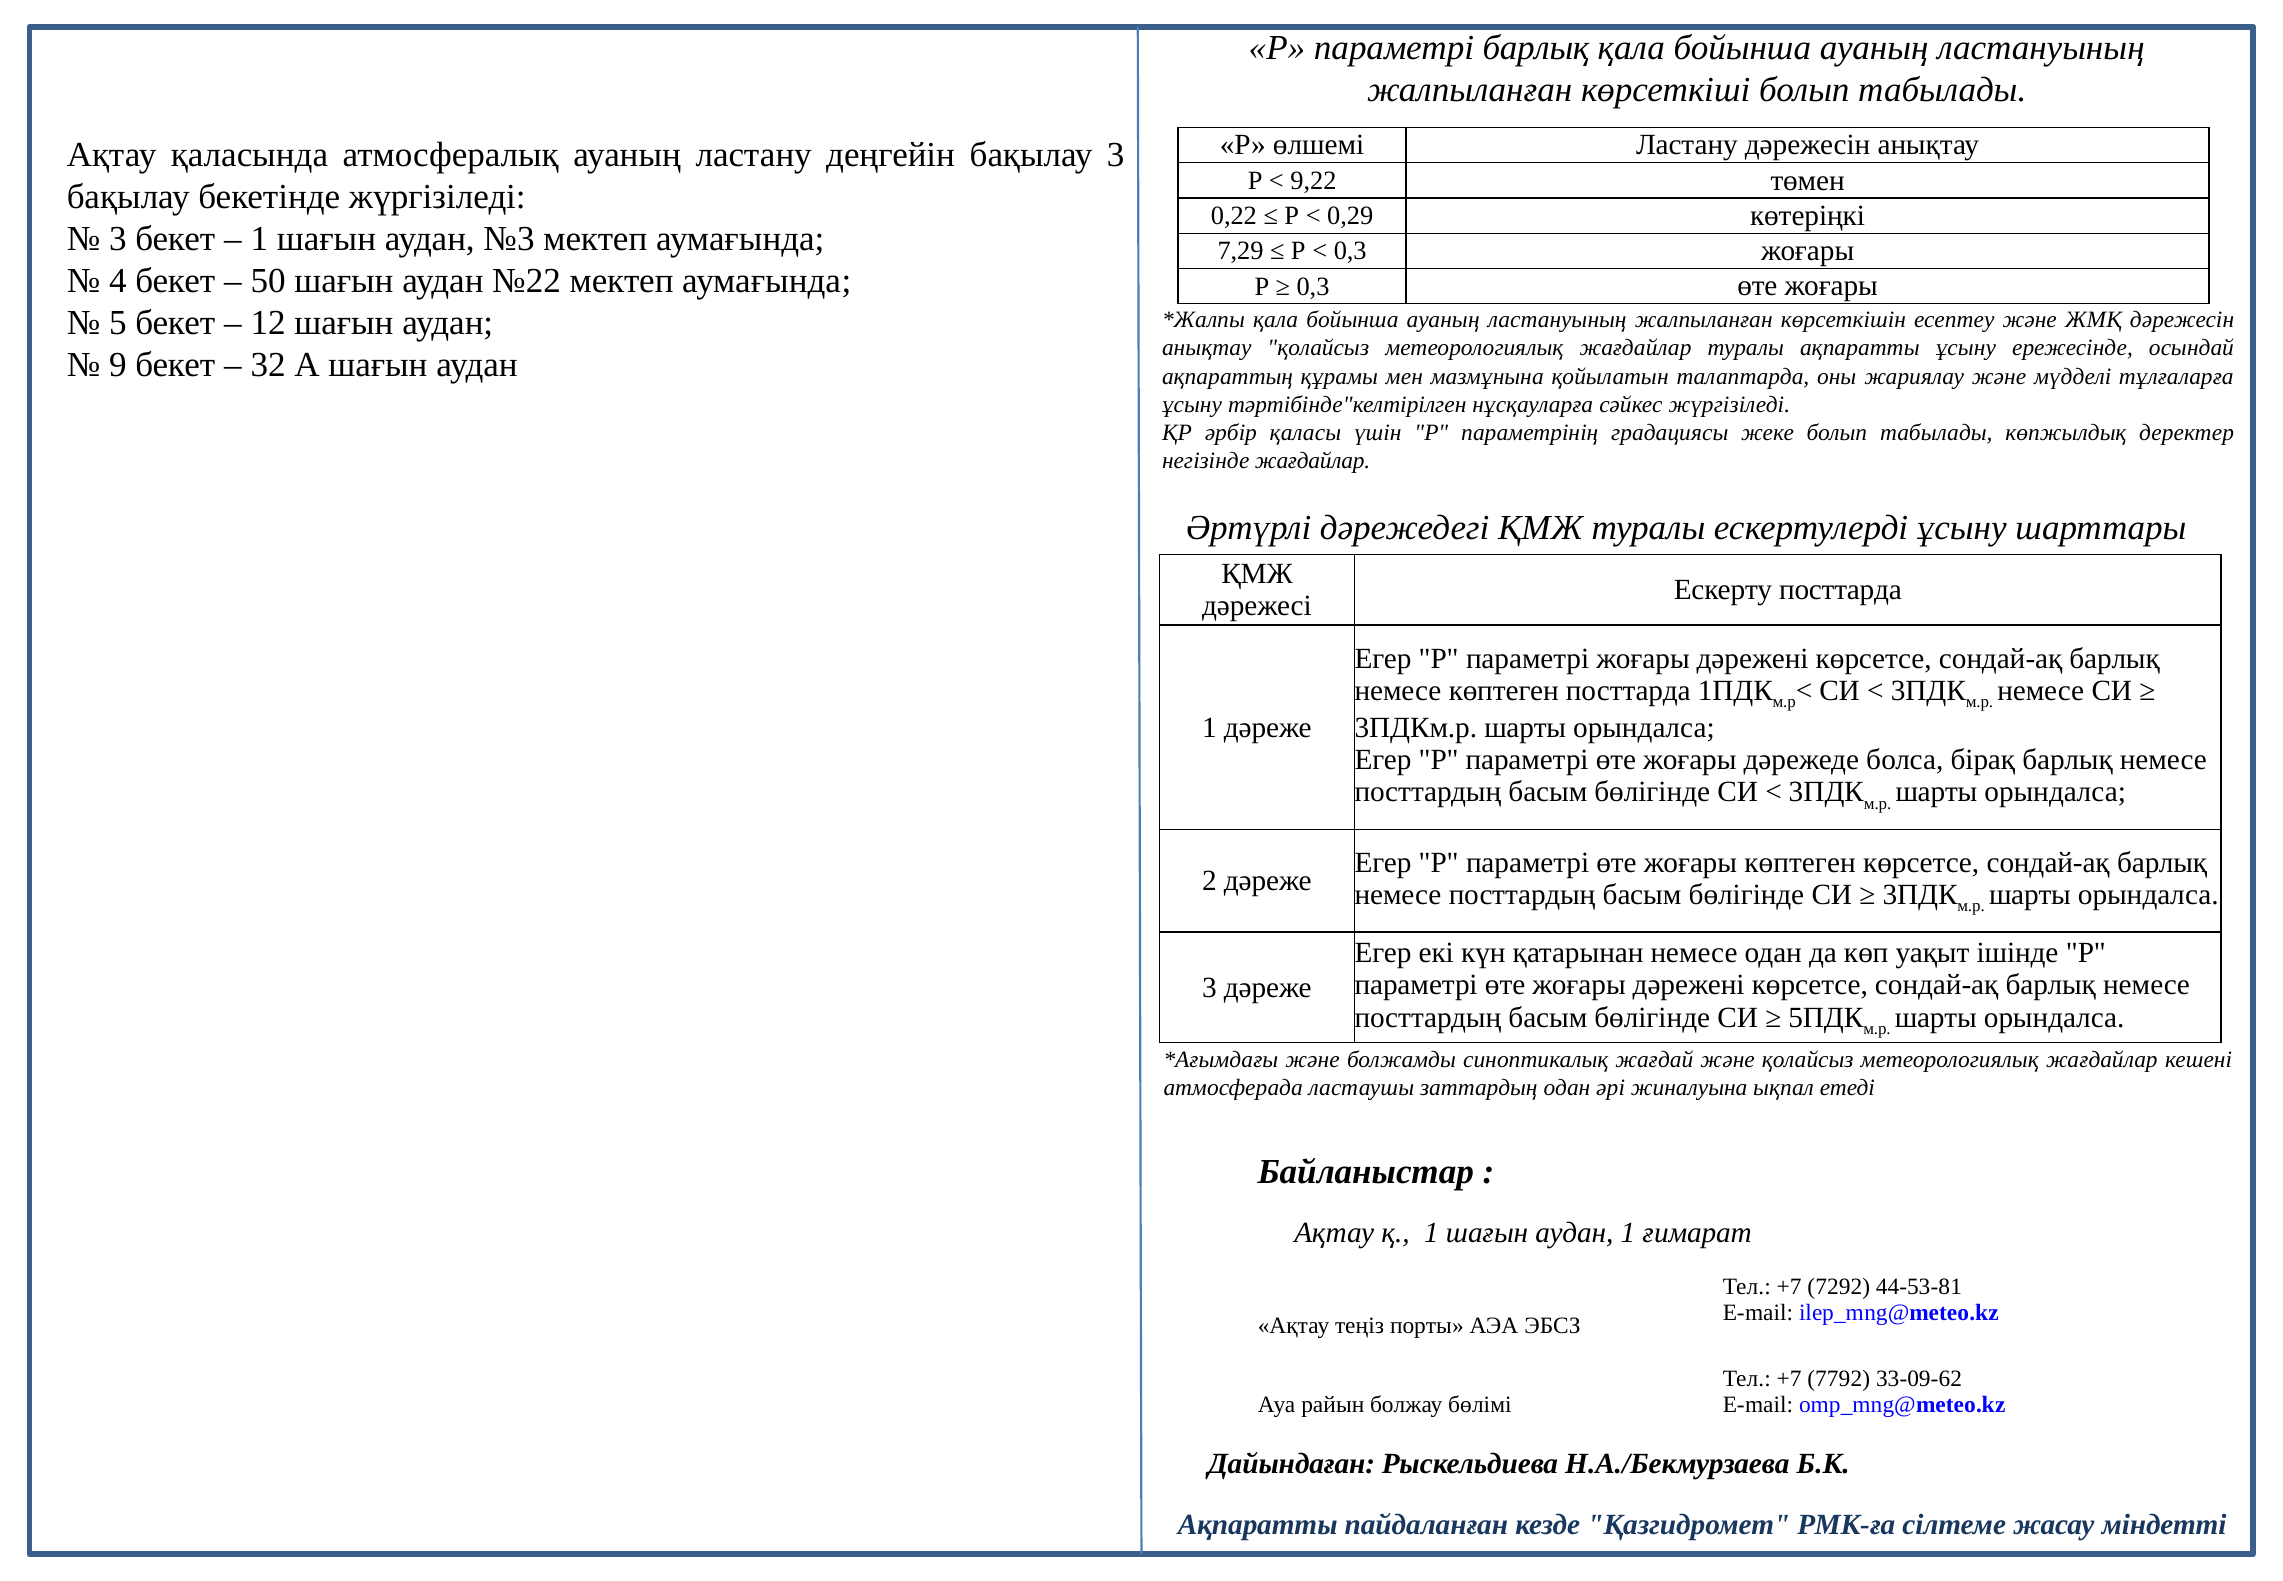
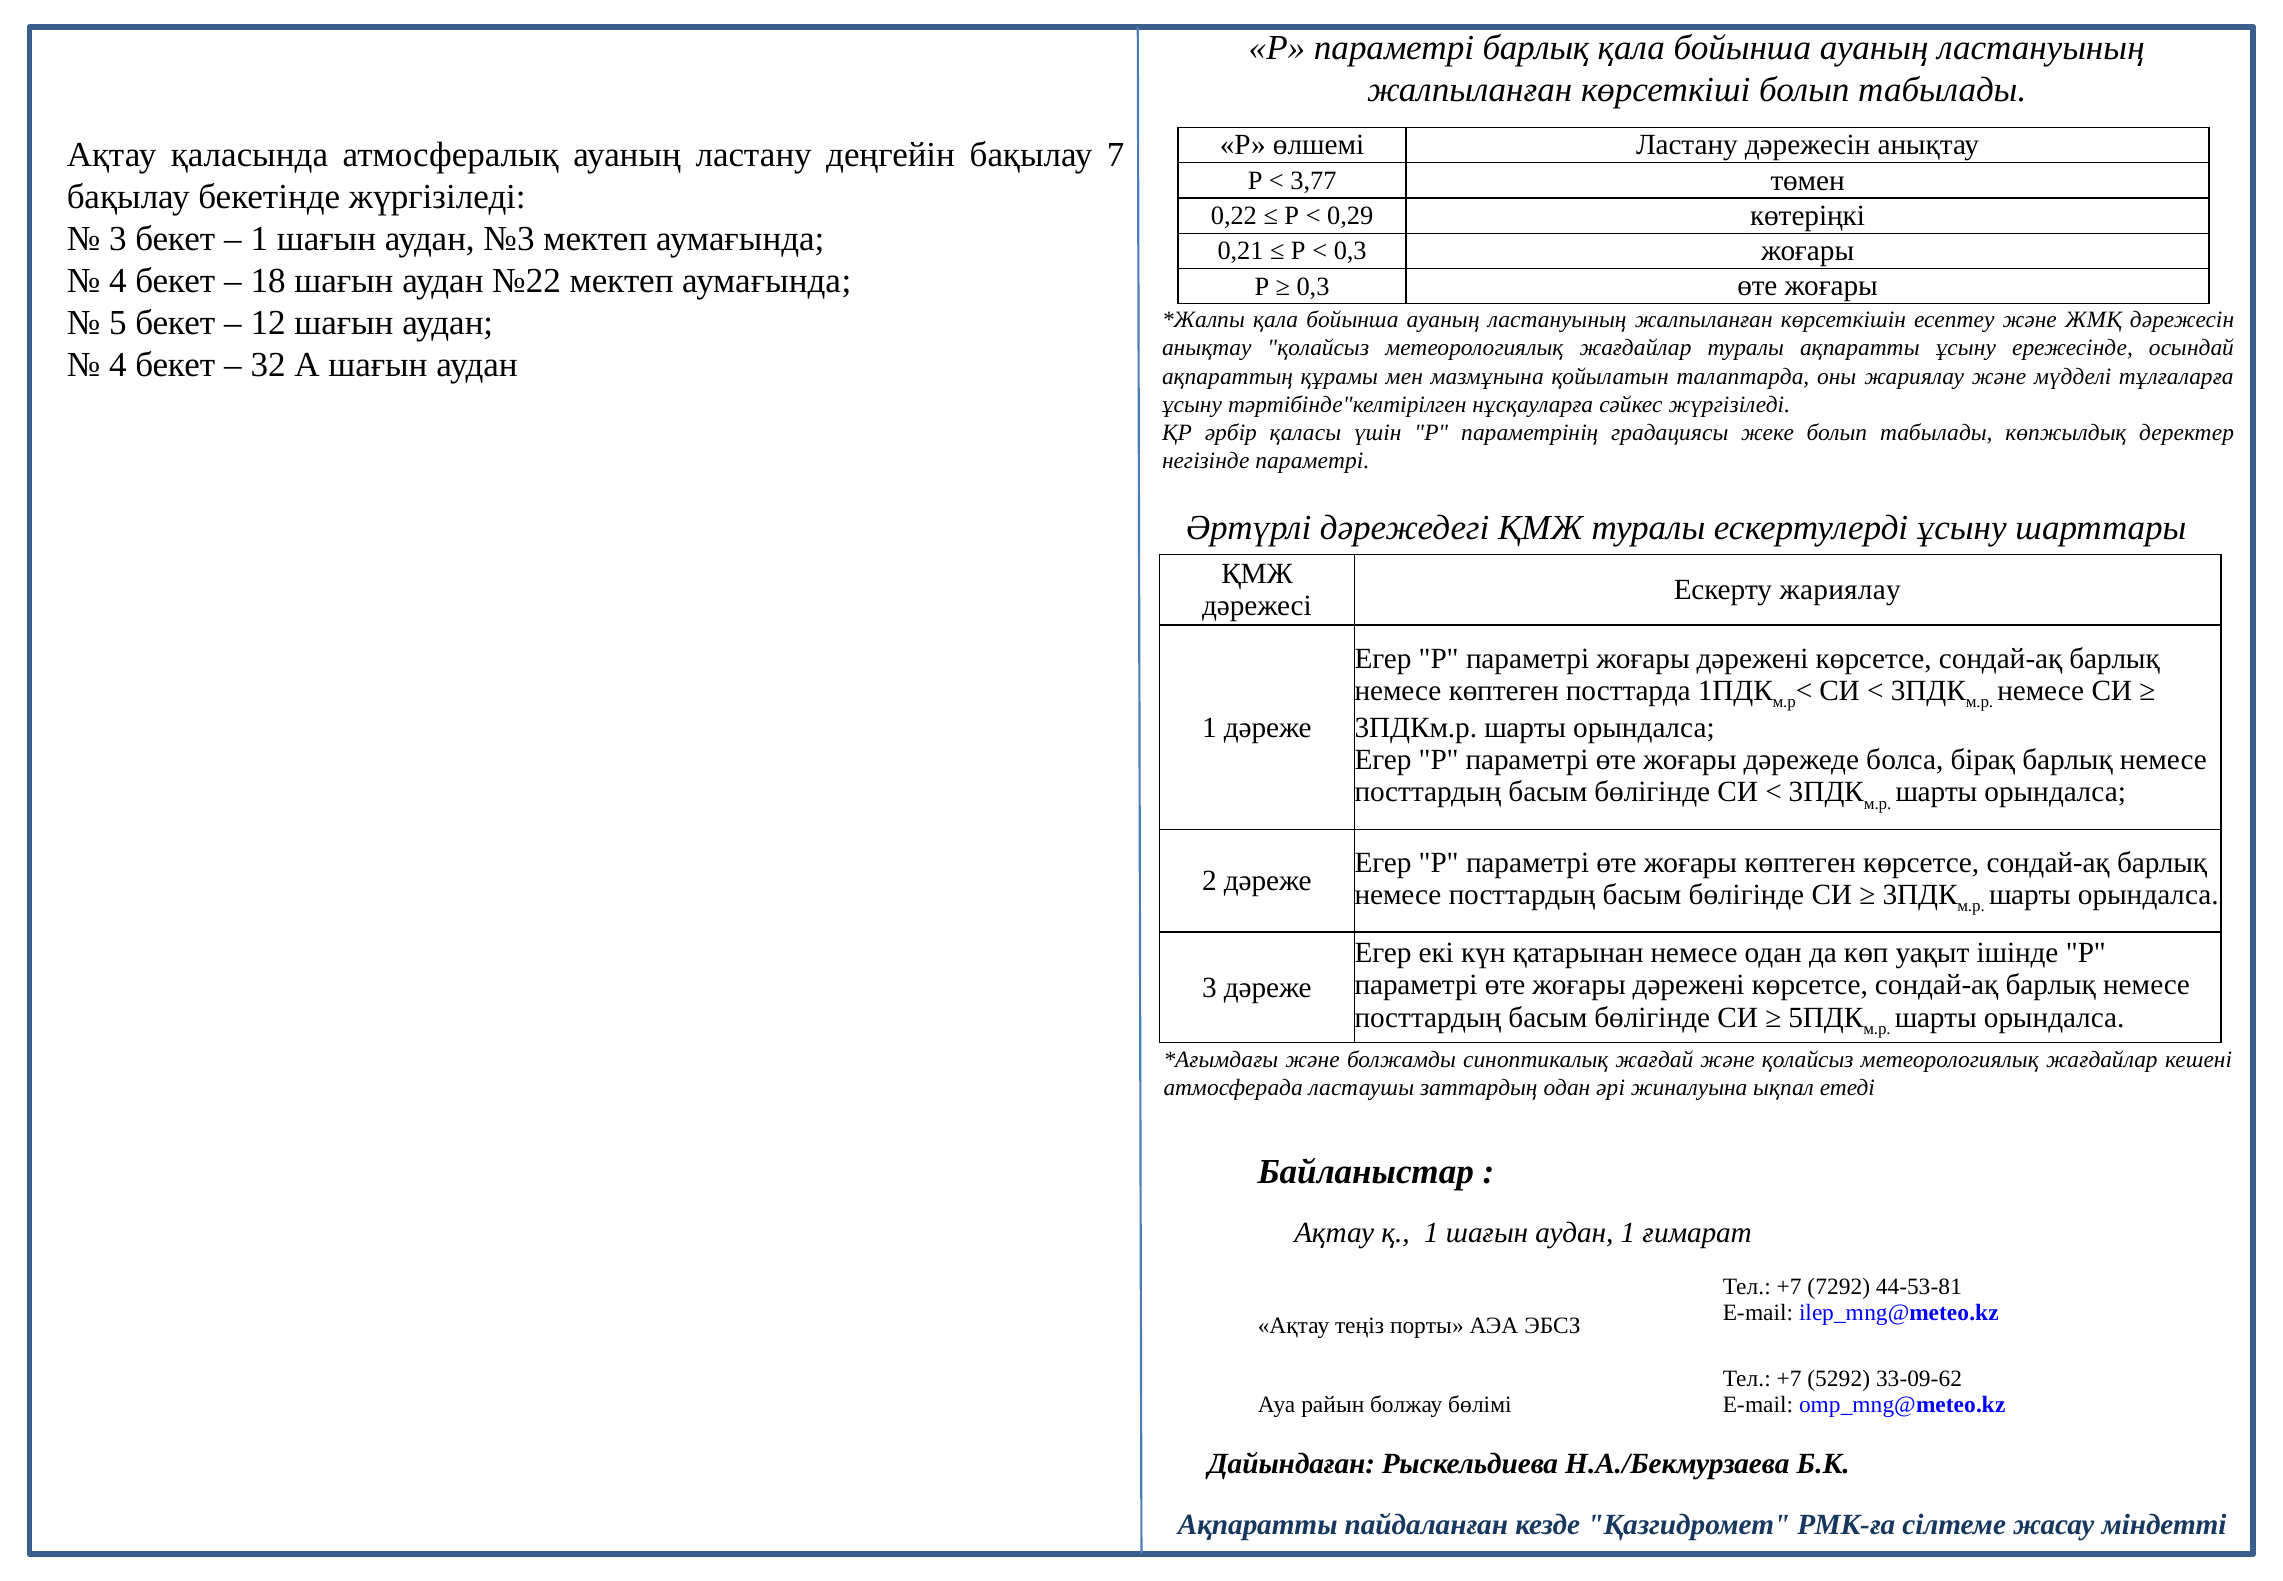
бақылау 3: 3 -> 7
9,22: 9,22 -> 3,77
7,29: 7,29 -> 0,21
50: 50 -> 18
9 at (118, 365): 9 -> 4
негізінде жағдайлар: жағдайлар -> параметрі
Ескерту посттарда: посттарда -> жариялау
7792: 7792 -> 5292
